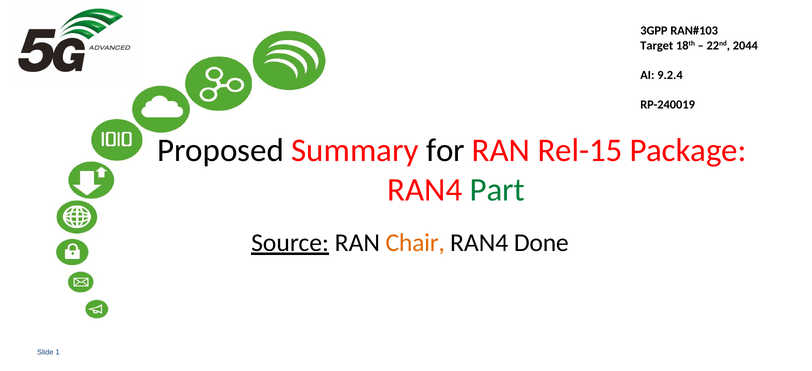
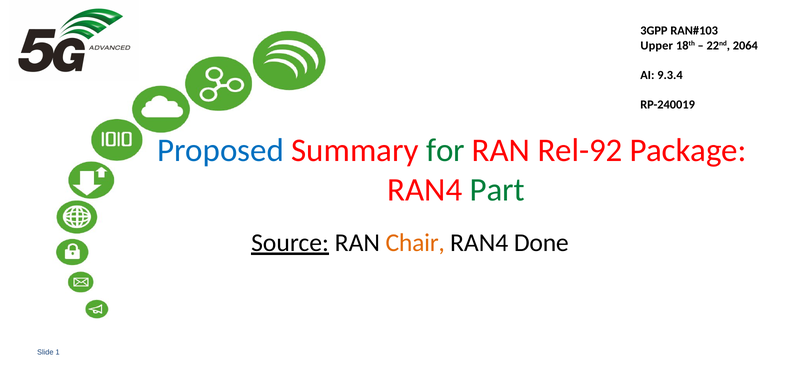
Target: Target -> Upper
2044: 2044 -> 2064
9.2.4: 9.2.4 -> 9.3.4
Proposed colour: black -> blue
for colour: black -> green
Rel-15: Rel-15 -> Rel-92
